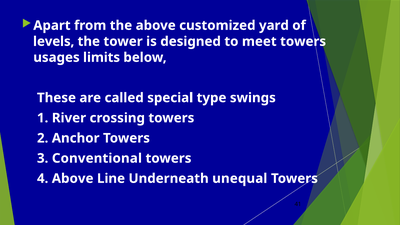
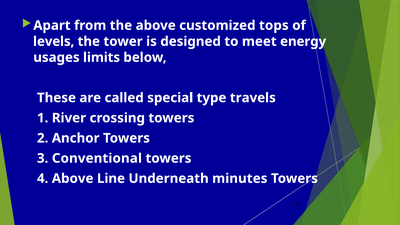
yard: yard -> tops
meet towers: towers -> energy
swings: swings -> travels
unequal: unequal -> minutes
